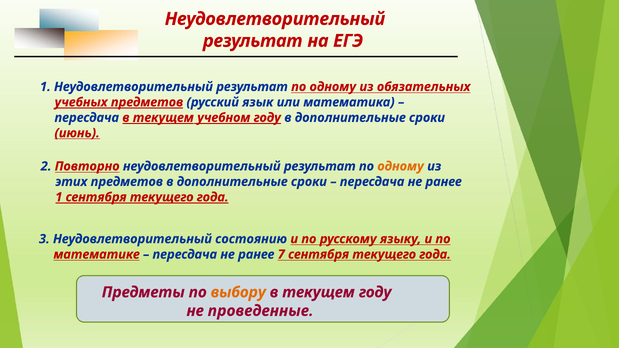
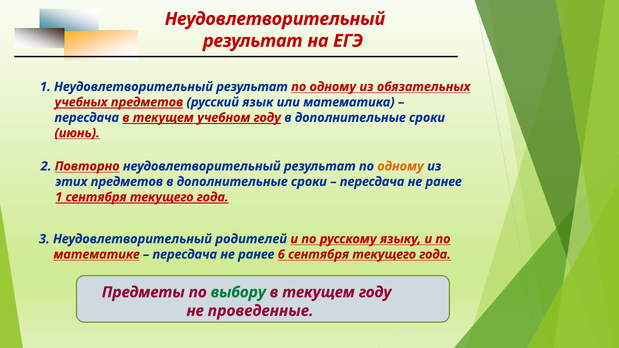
состоянию: состоянию -> родителей
7: 7 -> 6
выбору colour: orange -> green
